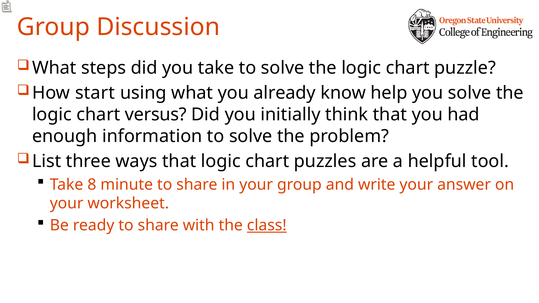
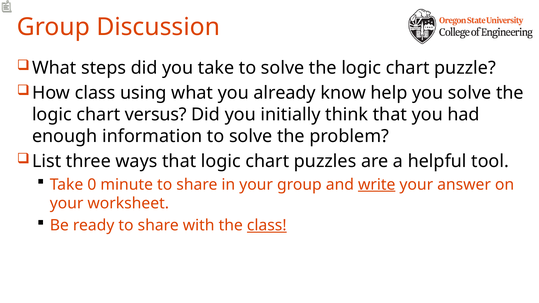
How start: start -> class
8: 8 -> 0
write underline: none -> present
